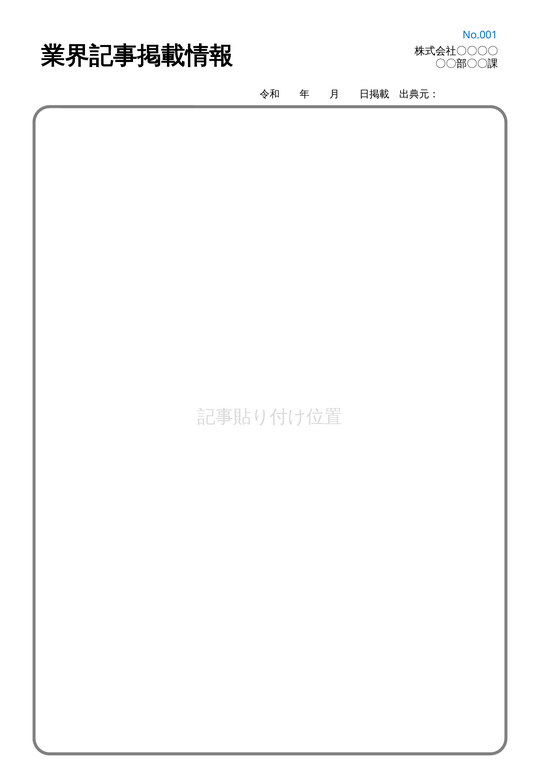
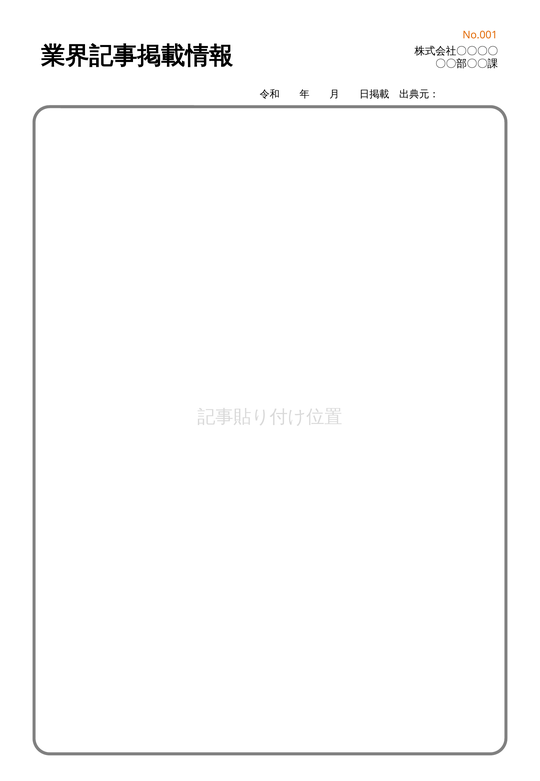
No.001 colour: blue -> orange
